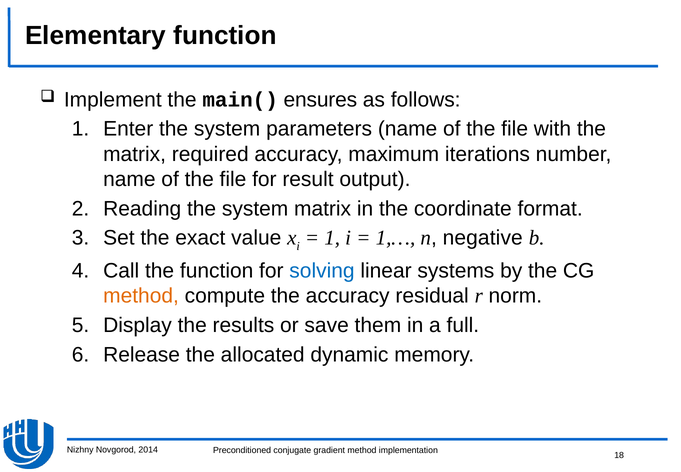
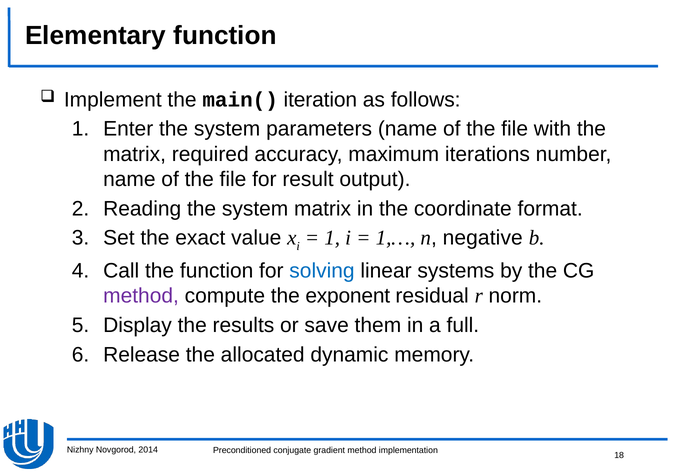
ensures: ensures -> iteration
method at (141, 296) colour: orange -> purple
the accuracy: accuracy -> exponent
